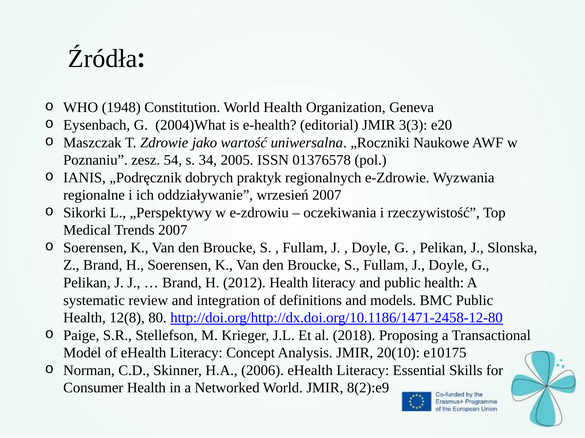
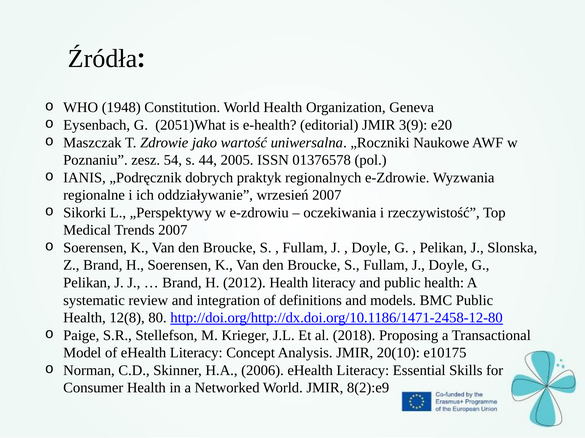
2004)What: 2004)What -> 2051)What
3(3: 3(3 -> 3(9
34: 34 -> 44
